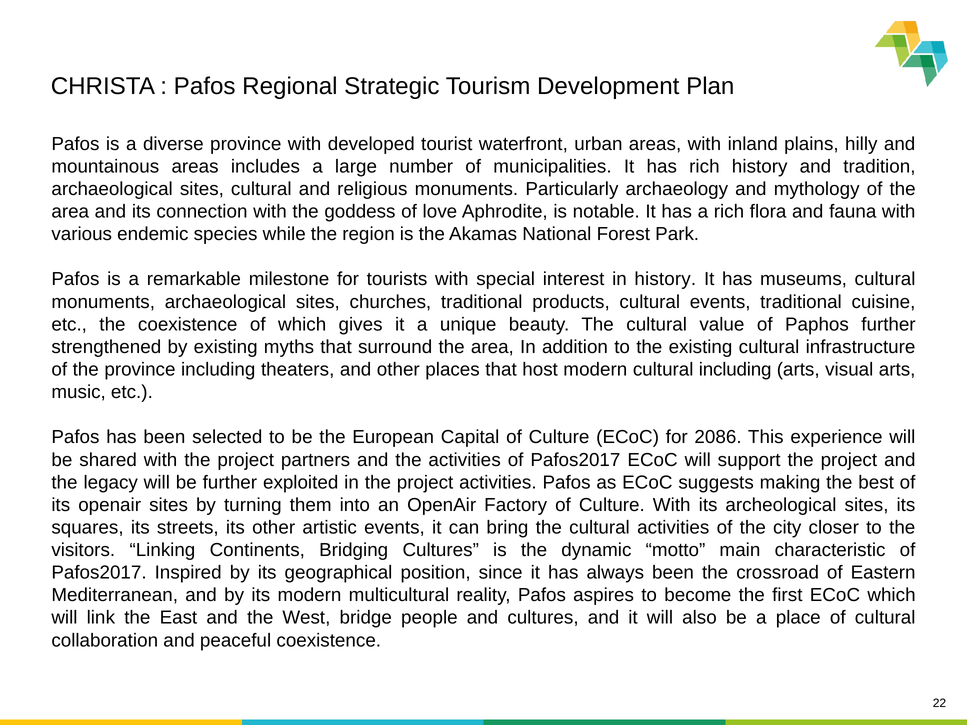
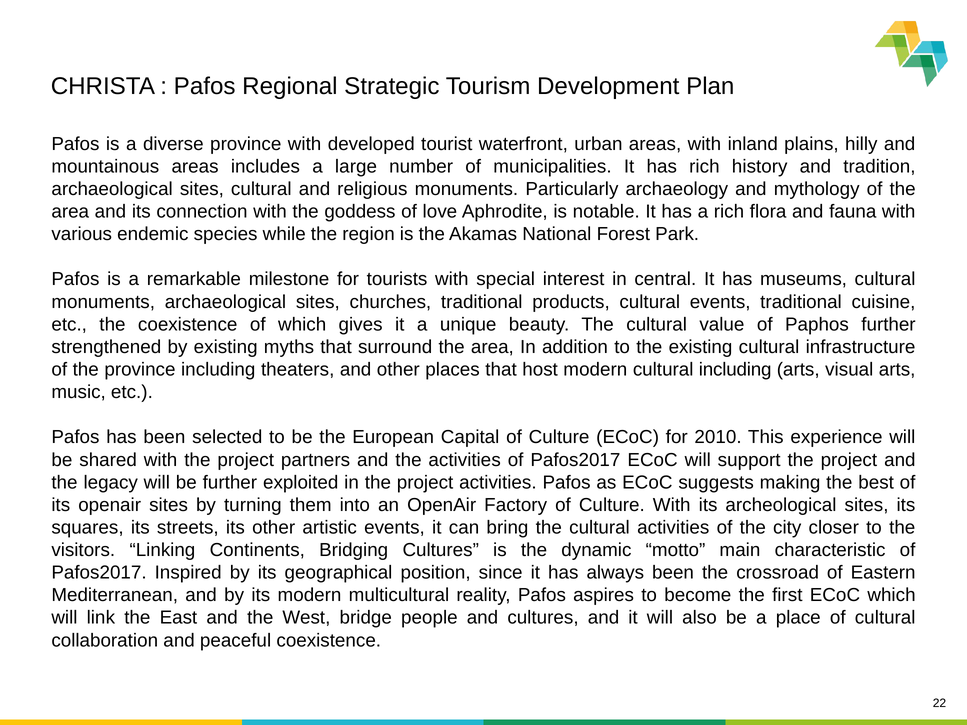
in history: history -> central
2086: 2086 -> 2010
